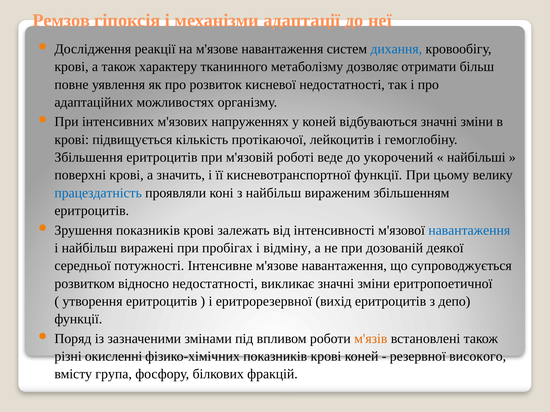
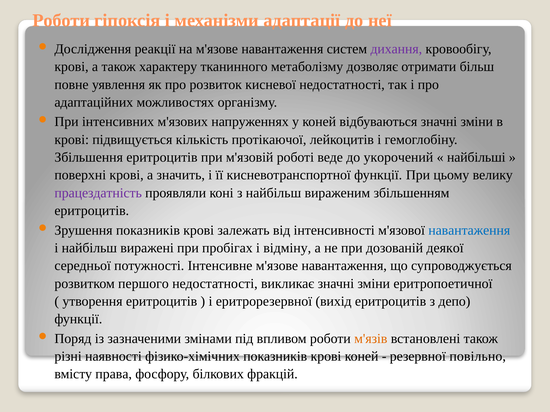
Ремзов at (61, 21): Ремзов -> Роботи
дихання colour: blue -> purple
працездатність colour: blue -> purple
відносно: відносно -> першого
окисленні: окисленні -> наявності
високого: високого -> повільно
група: група -> права
